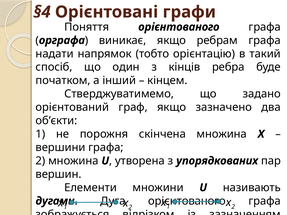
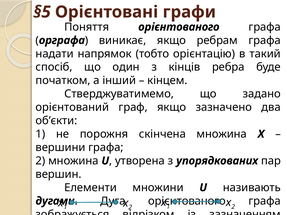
§4: §4 -> §5
